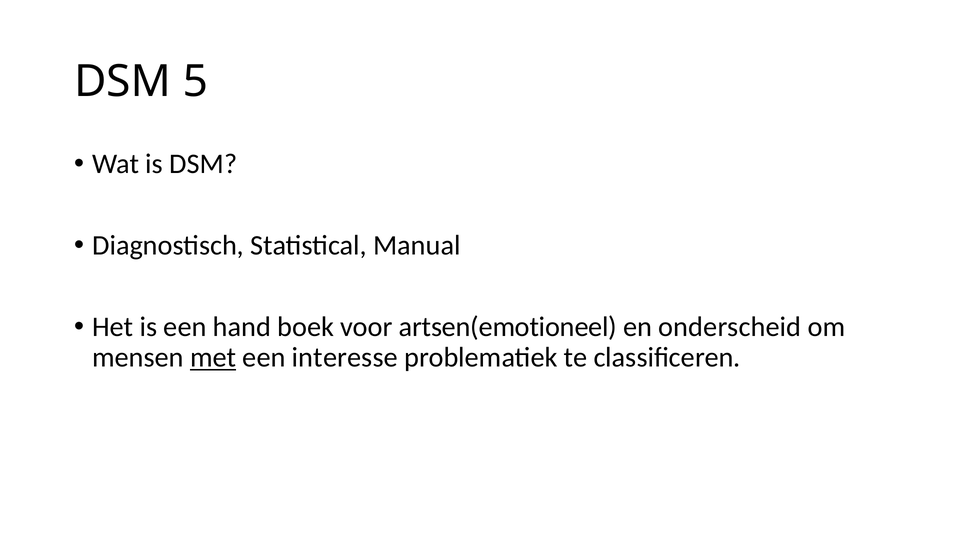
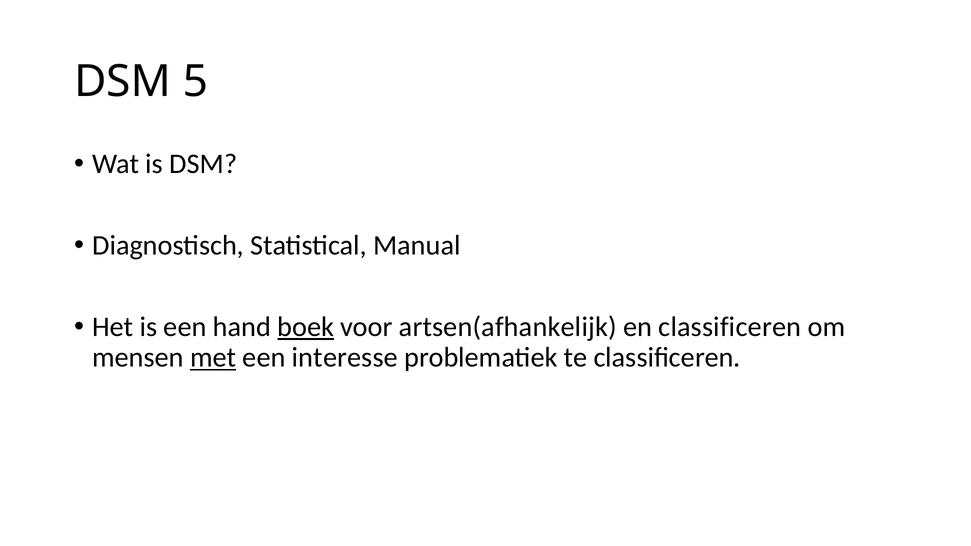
boek underline: none -> present
artsen(emotioneel: artsen(emotioneel -> artsen(afhankelijk
en onderscheid: onderscheid -> classificeren
